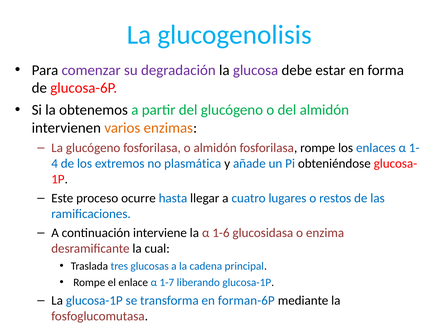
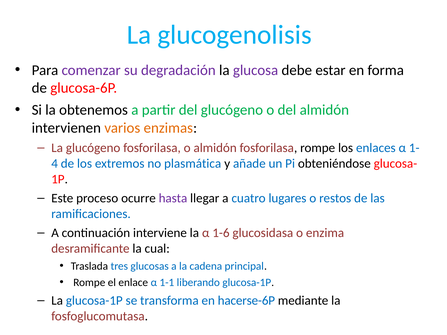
hasta colour: blue -> purple
1-7: 1-7 -> 1-1
forman-6P: forman-6P -> hacerse-6P
